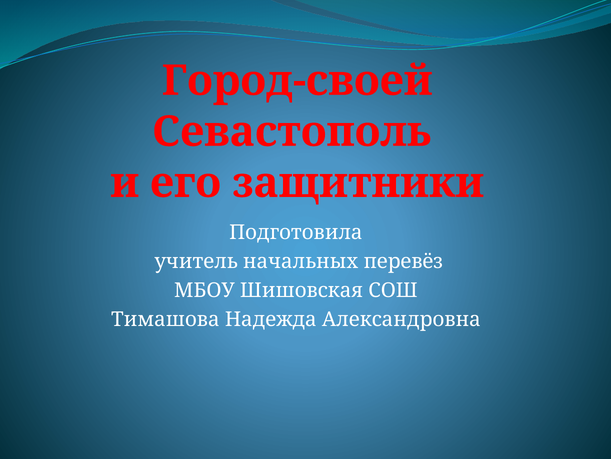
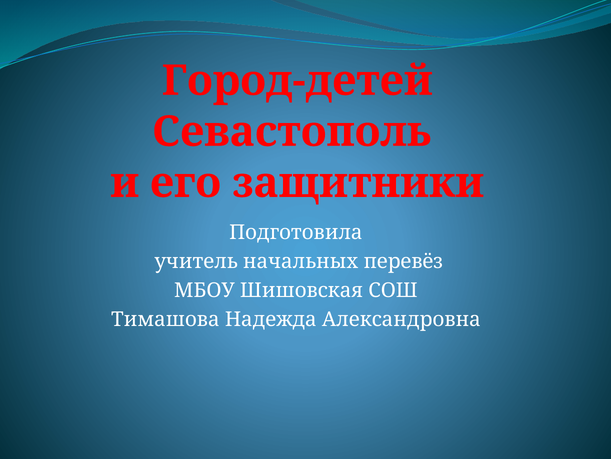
Город-своей: Город-своей -> Город-детей
